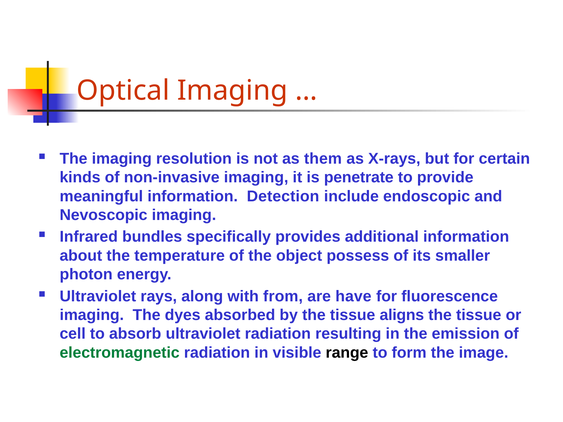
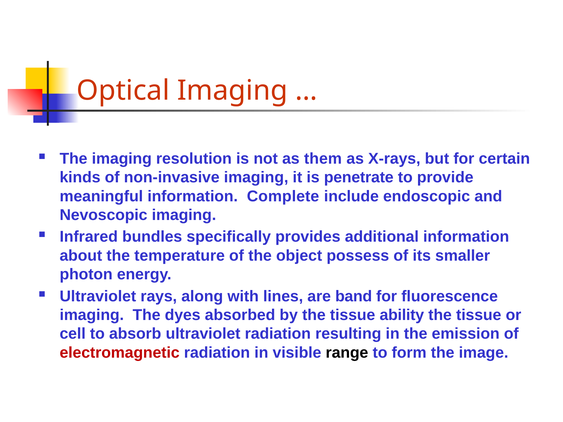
Detection: Detection -> Complete
from: from -> lines
have: have -> band
aligns: aligns -> ability
electromagnetic colour: green -> red
